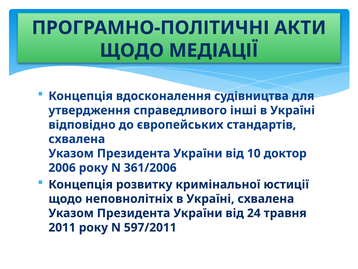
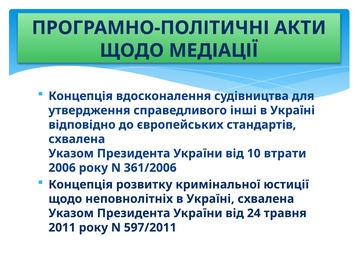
доктор: доктор -> втрати
